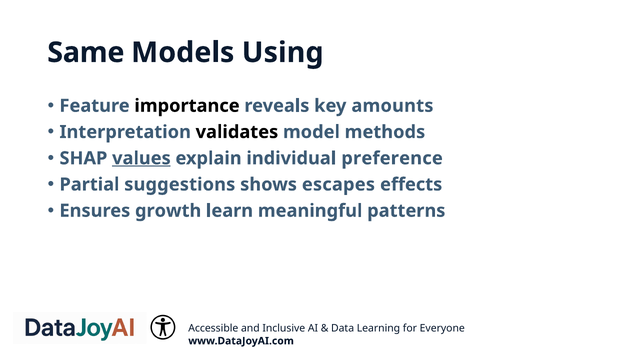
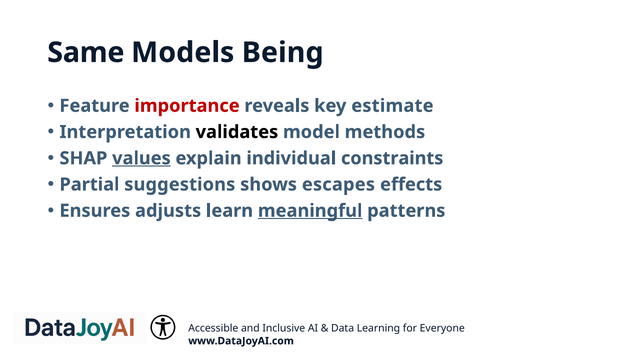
Using: Using -> Being
importance colour: black -> red
amounts: amounts -> estimate
preference: preference -> constraints
growth: growth -> adjusts
meaningful underline: none -> present
